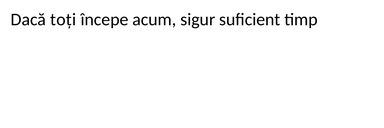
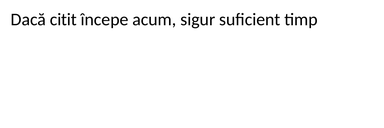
toți: toți -> citit
